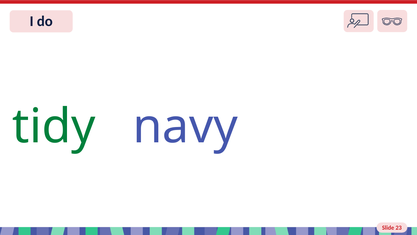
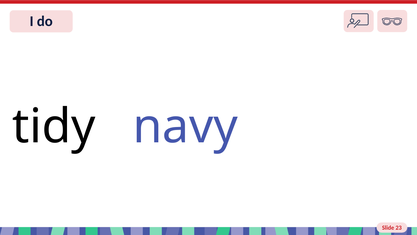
tidy colour: green -> black
